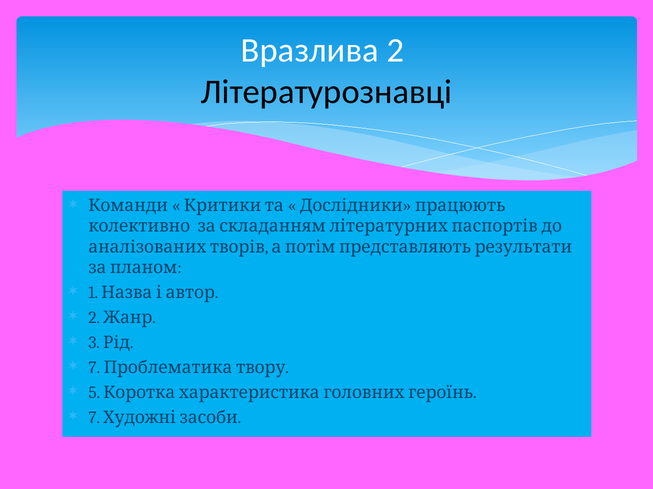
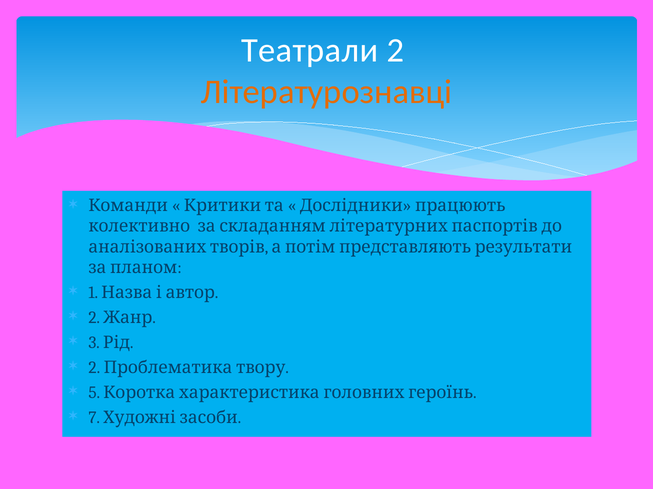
Вразлива: Вразлива -> Театрали
Літературознавці colour: black -> orange
7 at (94, 368): 7 -> 2
